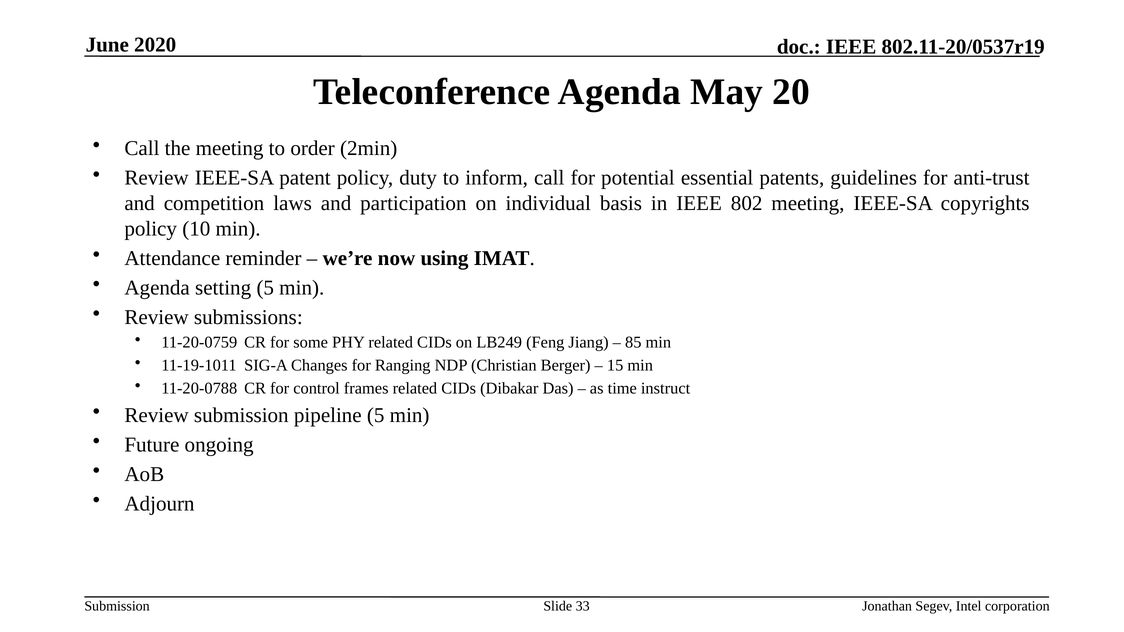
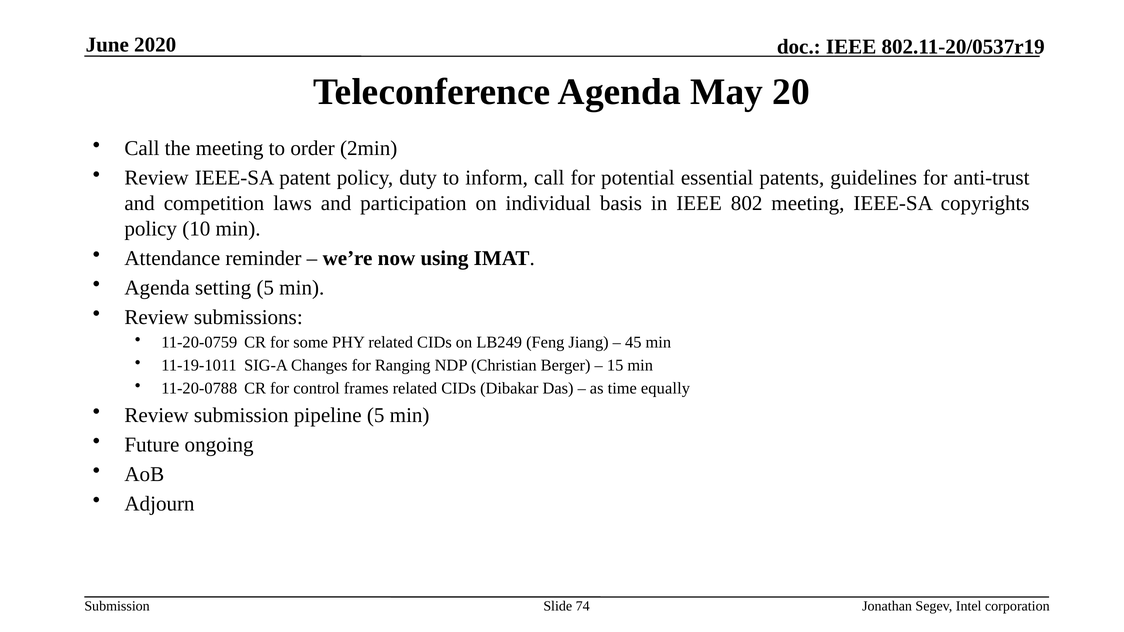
85: 85 -> 45
instruct: instruct -> equally
33: 33 -> 74
